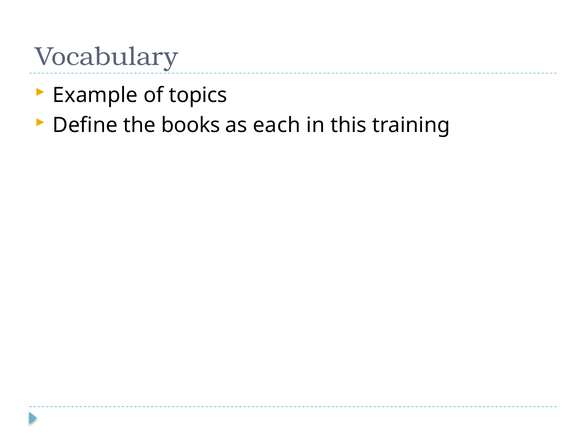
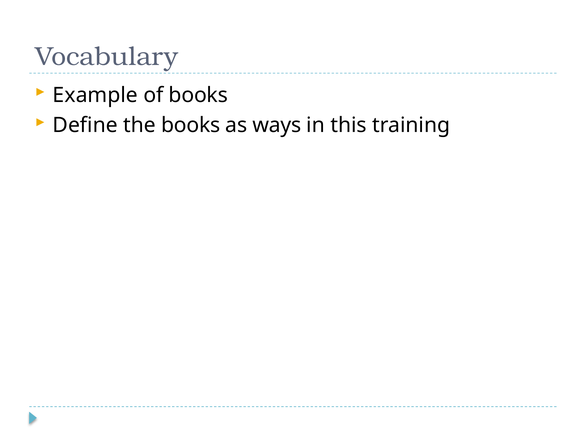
of topics: topics -> books
each: each -> ways
